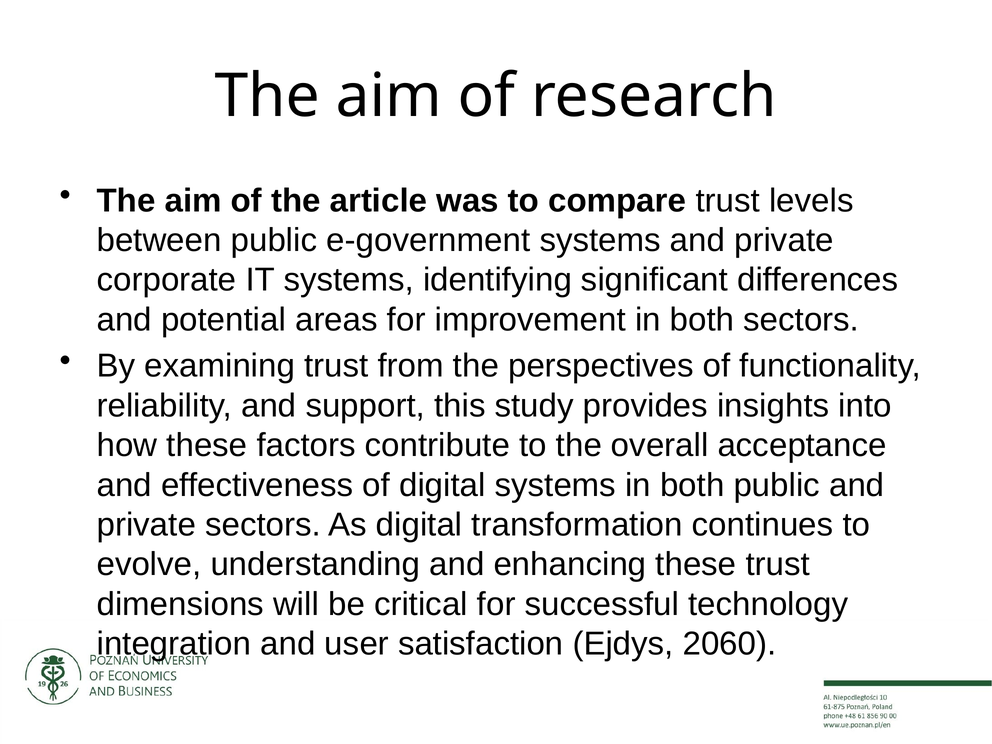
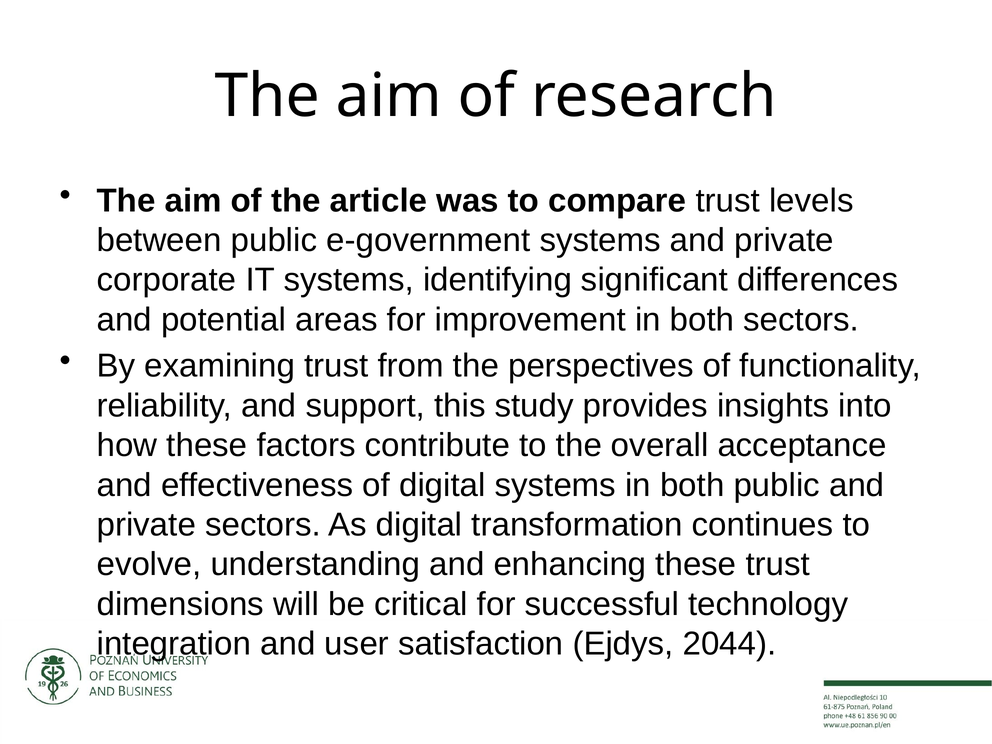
2060: 2060 -> 2044
